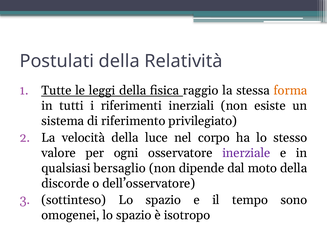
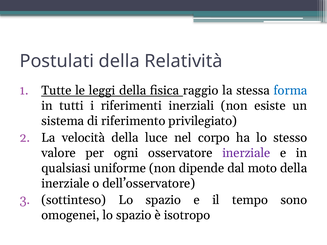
forma colour: orange -> blue
bersaglio: bersaglio -> uniforme
discorde at (65, 184): discorde -> inerziale
